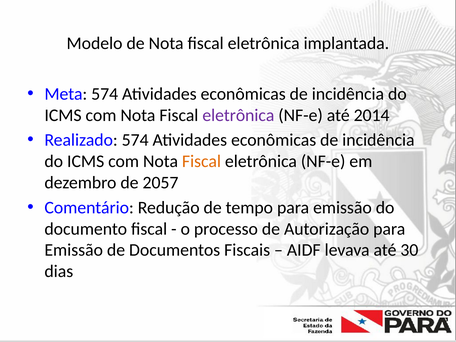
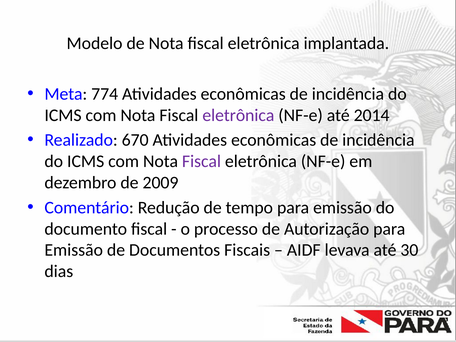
Meta 574: 574 -> 774
Realizado 574: 574 -> 670
Fiscal at (201, 161) colour: orange -> purple
2057: 2057 -> 2009
